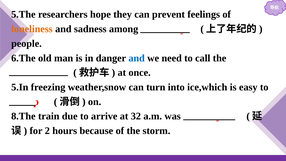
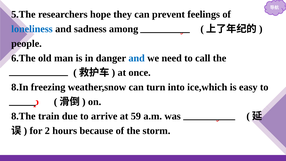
loneliness colour: orange -> blue
5.In: 5.In -> 8.In
32: 32 -> 59
